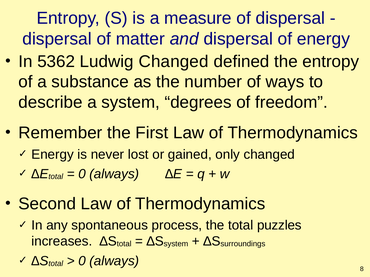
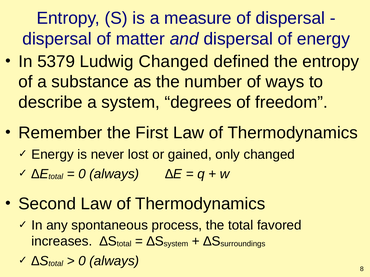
5362: 5362 -> 5379
puzzles: puzzles -> favored
